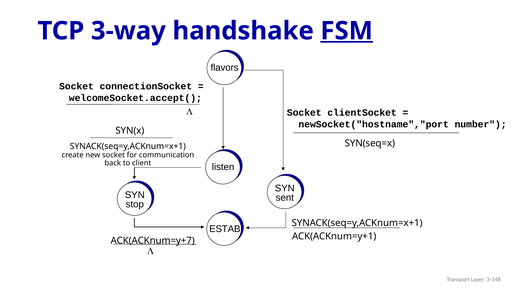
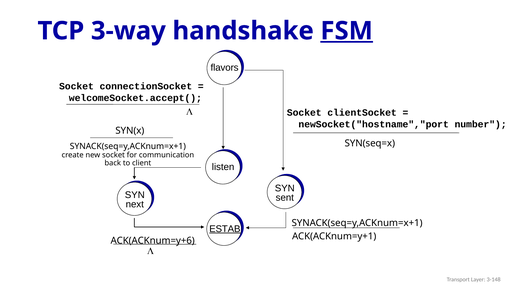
stop: stop -> next
ESTAB underline: none -> present
ACK(ACKnum=y+7: ACK(ACKnum=y+7 -> ACK(ACKnum=y+6
